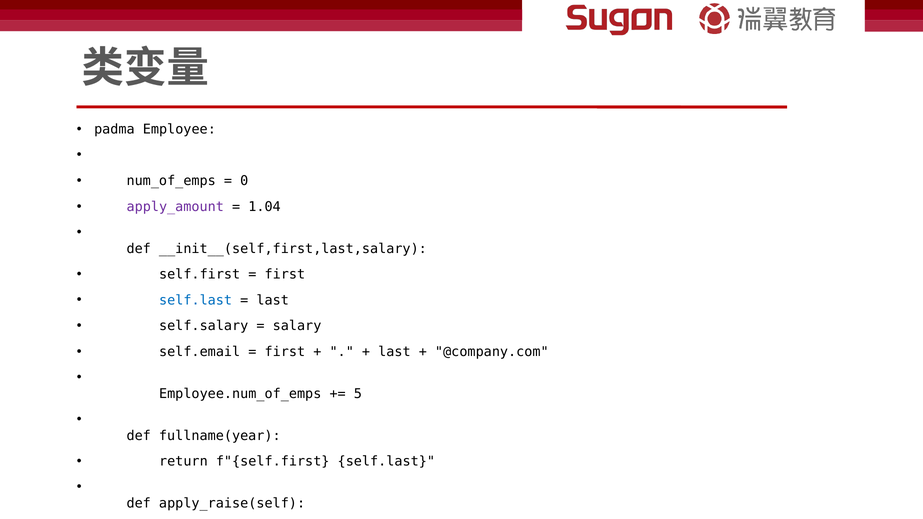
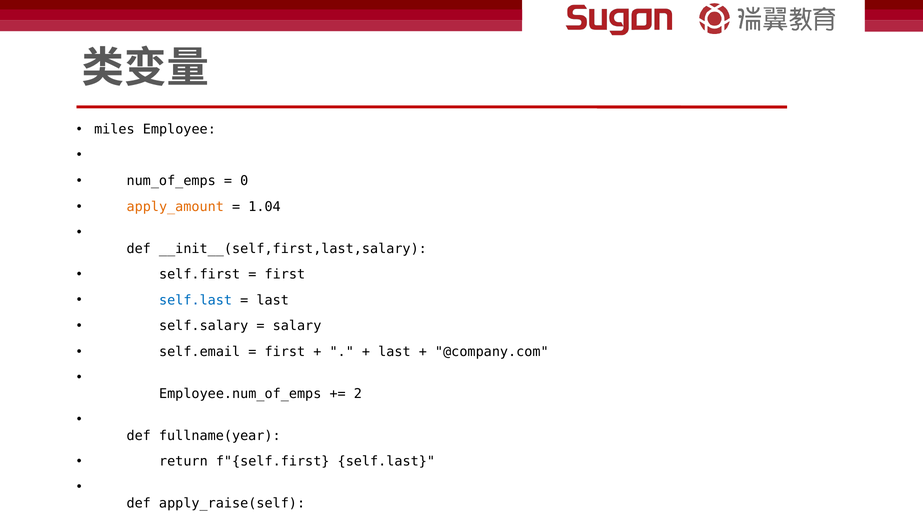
padma: padma -> miles
apply_amount colour: purple -> orange
5: 5 -> 2
